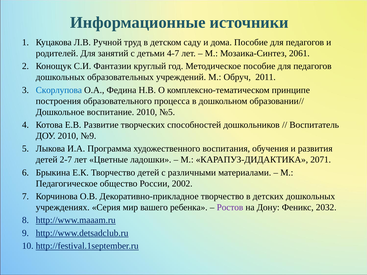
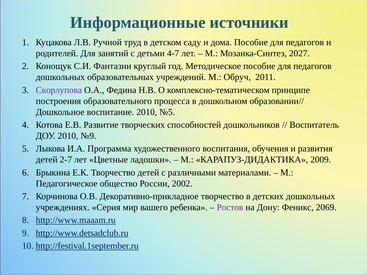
2061: 2061 -> 2027
Скорлупова colour: blue -> purple
2071: 2071 -> 2009
2032: 2032 -> 2069
